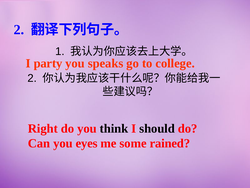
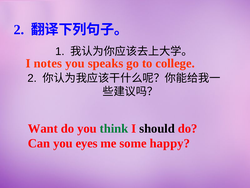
party: party -> notes
Right: Right -> Want
think colour: black -> green
rained: rained -> happy
